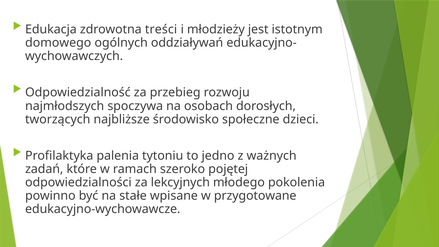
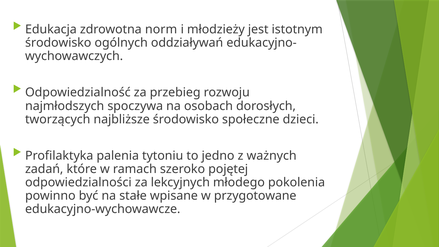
treści: treści -> norm
domowego at (58, 43): domowego -> środowisko
